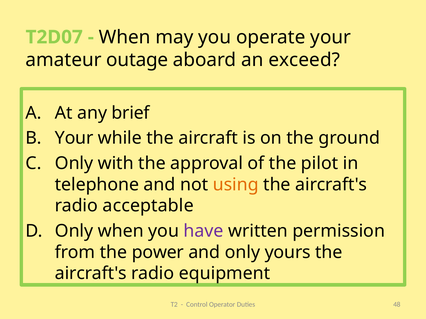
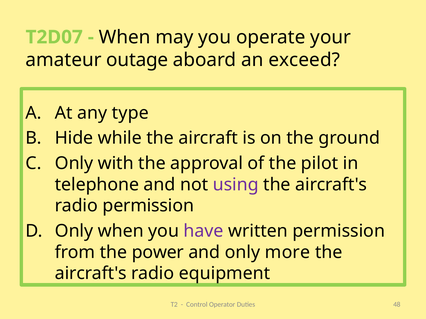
brief: brief -> type
Your at (74, 138): Your -> Hide
using colour: orange -> purple
radio acceptable: acceptable -> permission
yours: yours -> more
